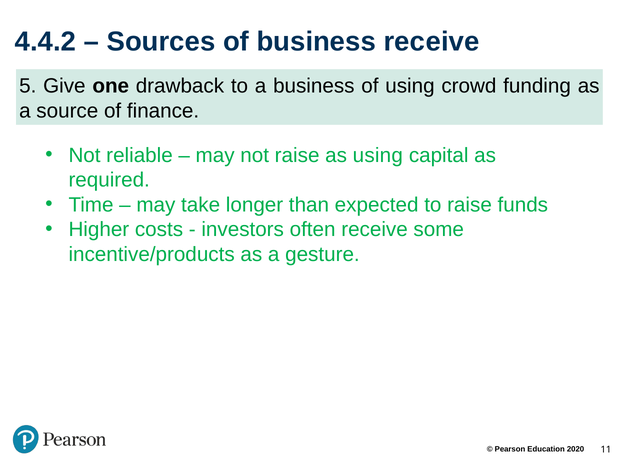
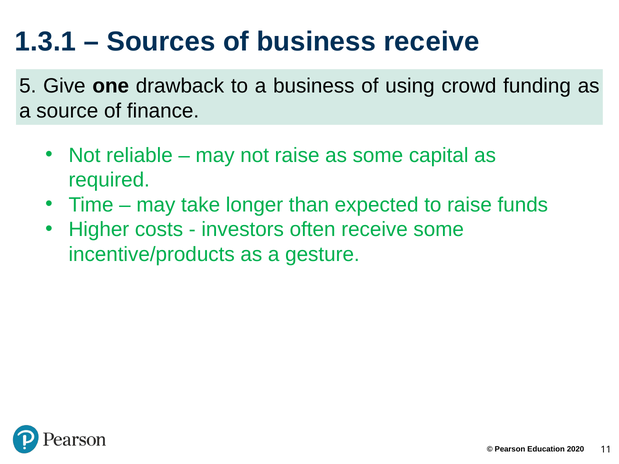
4.4.2: 4.4.2 -> 1.3.1
as using: using -> some
